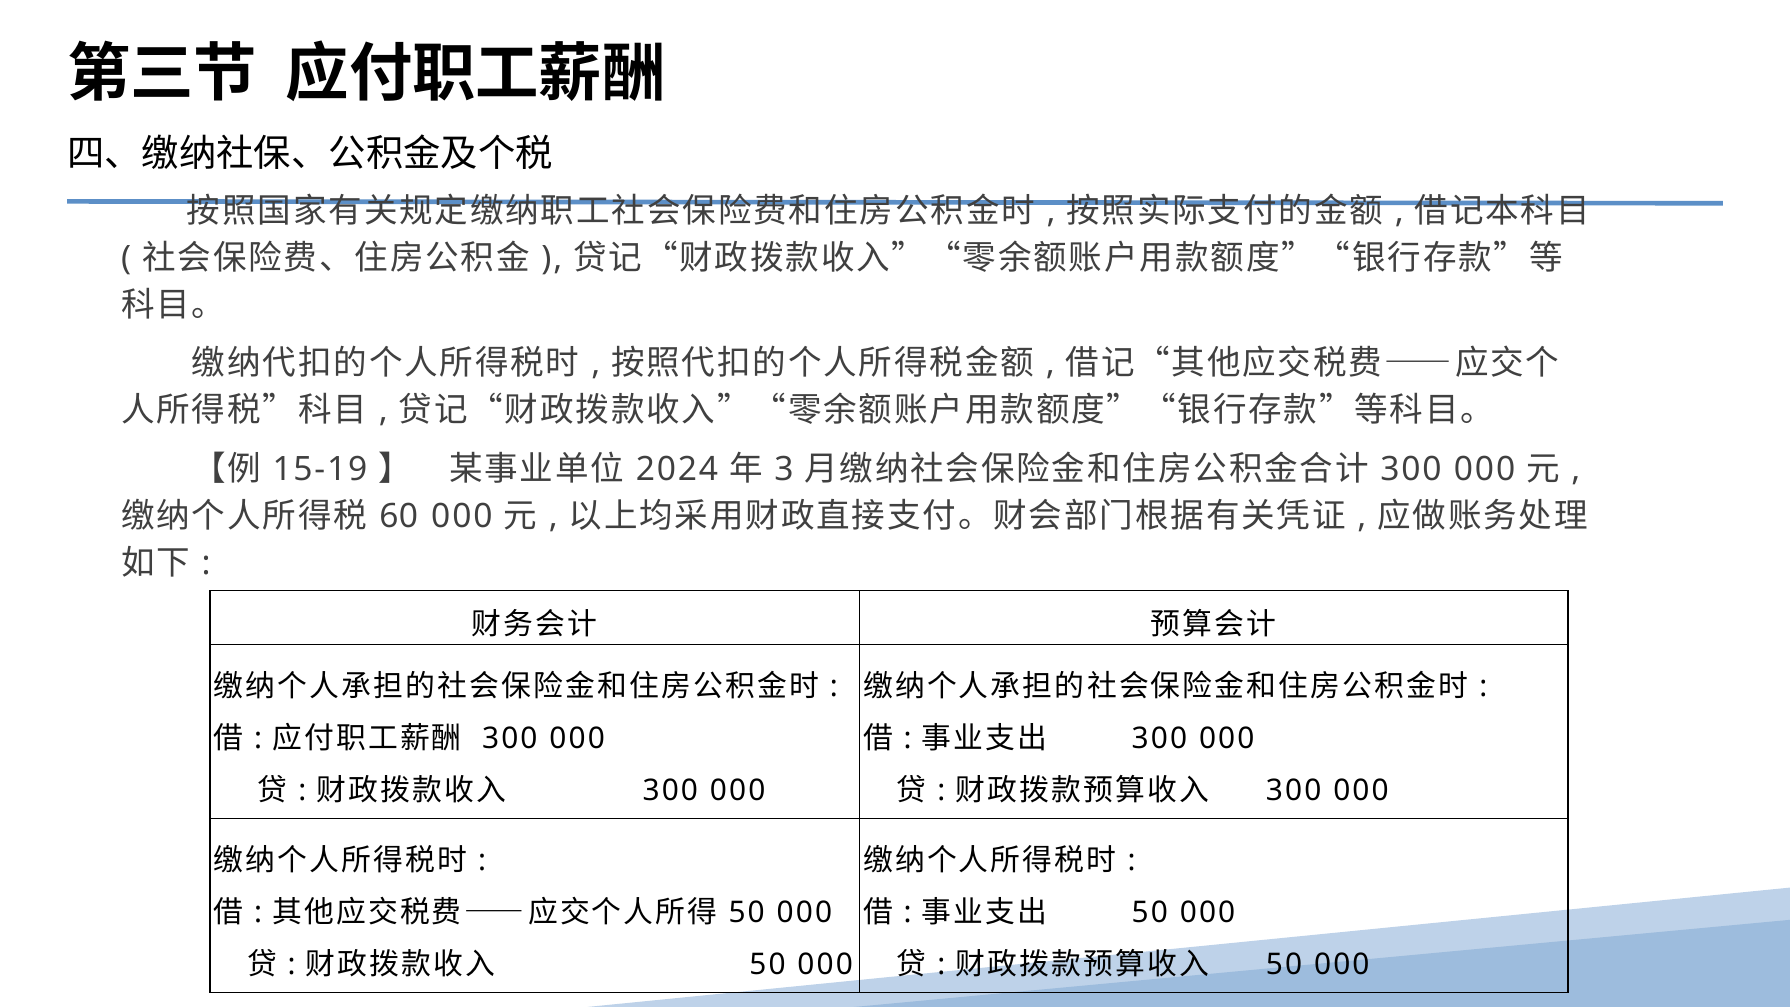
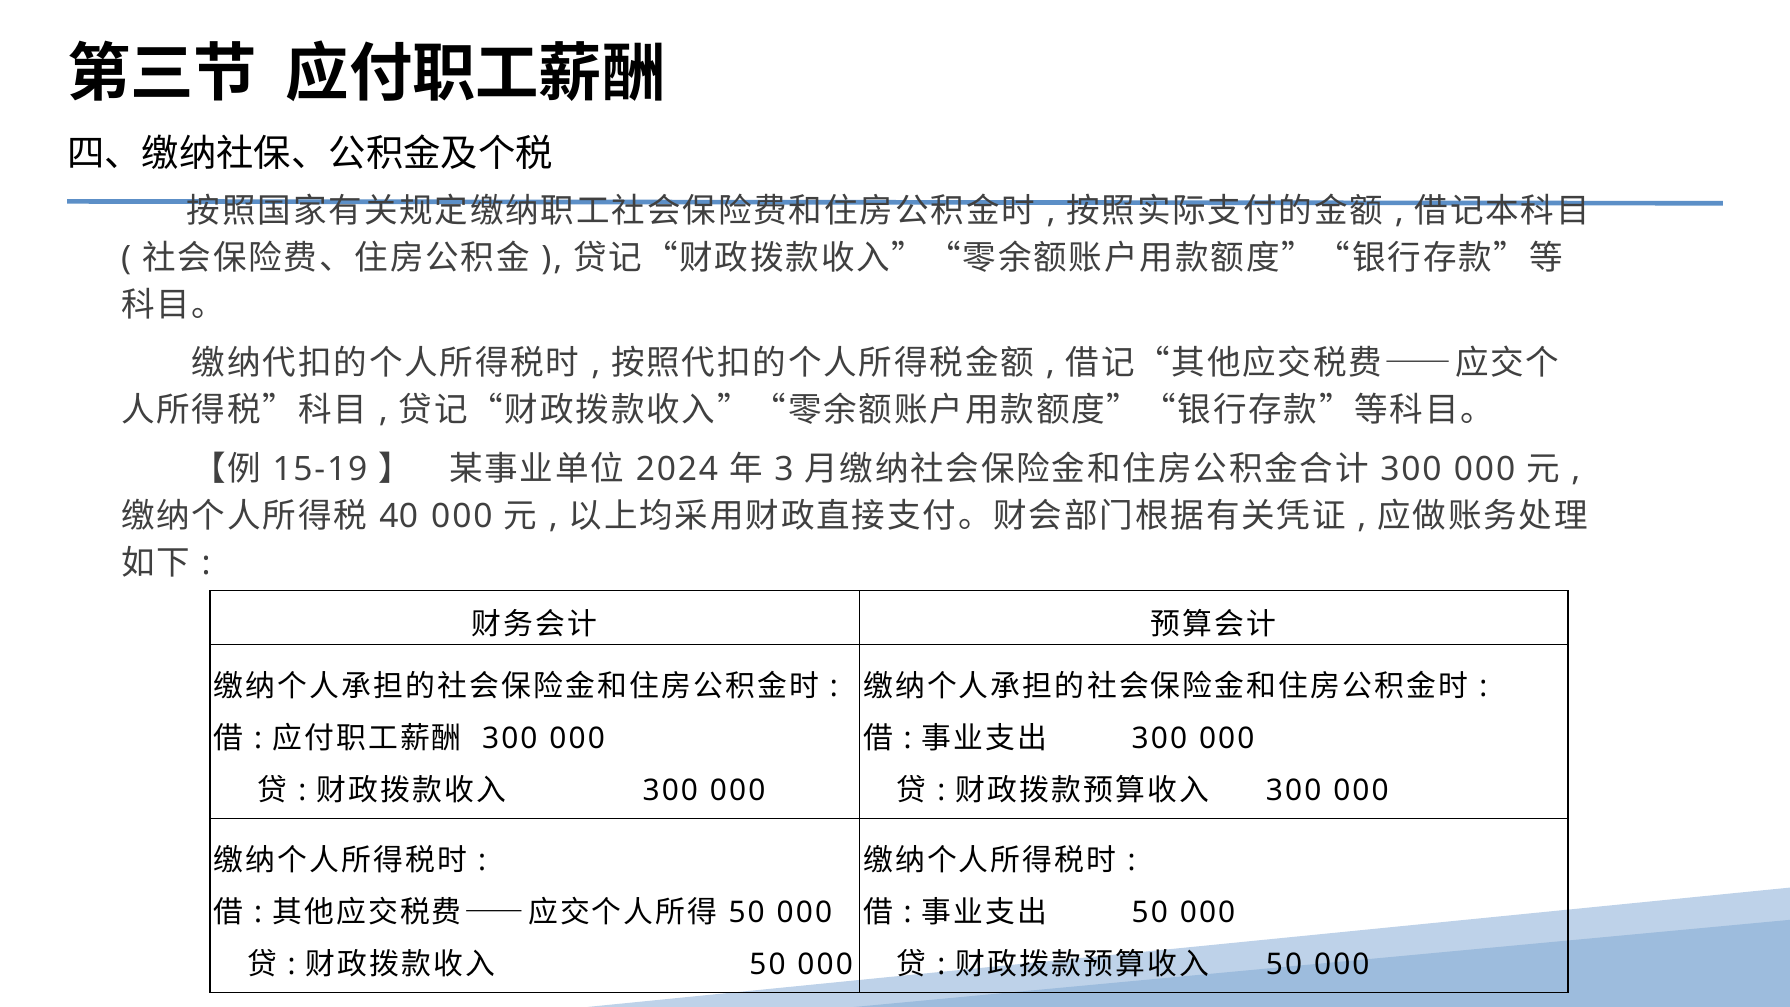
60: 60 -> 40
